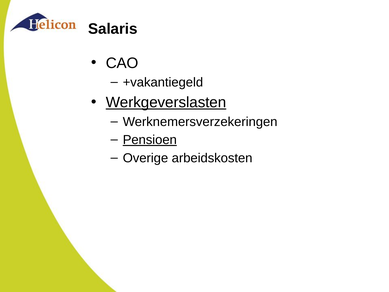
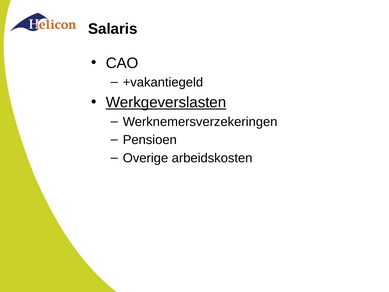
Pensioen underline: present -> none
